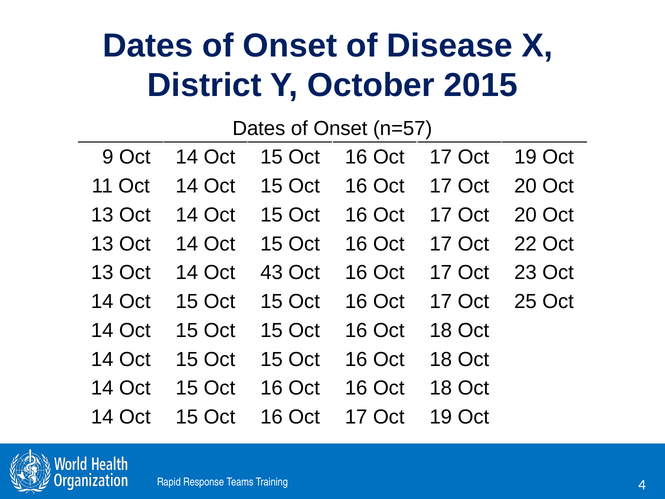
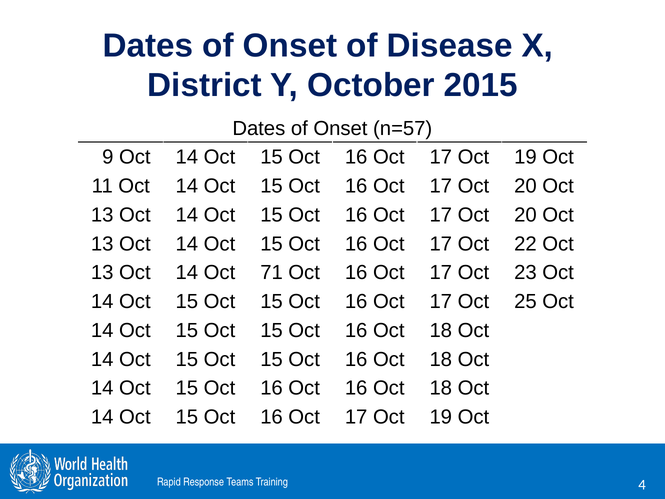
43: 43 -> 71
